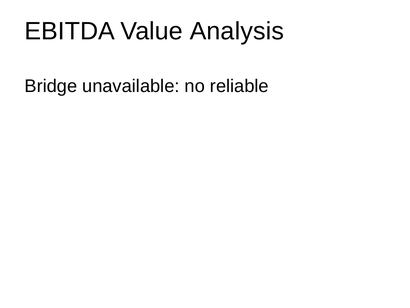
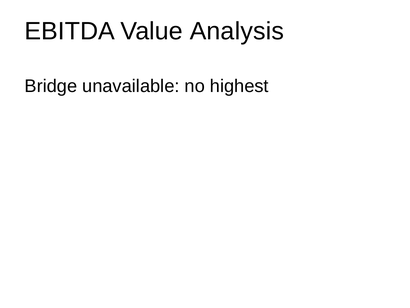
reliable: reliable -> highest
